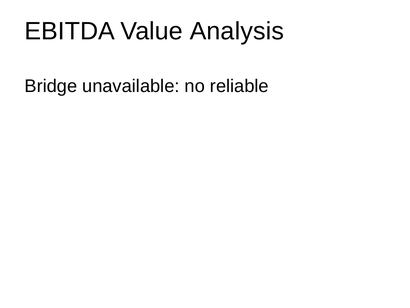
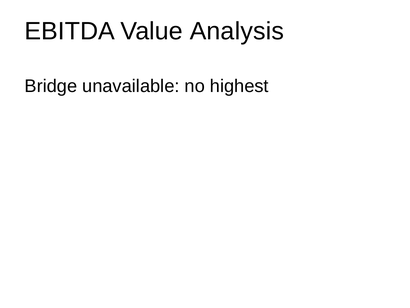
reliable: reliable -> highest
